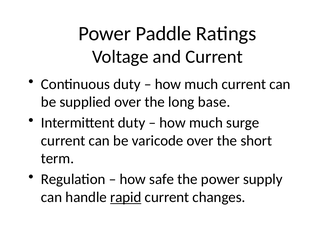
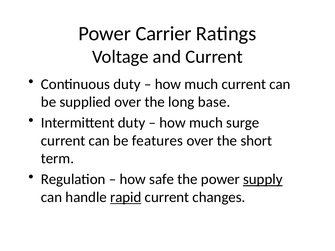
Paddle: Paddle -> Carrier
varicode: varicode -> features
supply underline: none -> present
